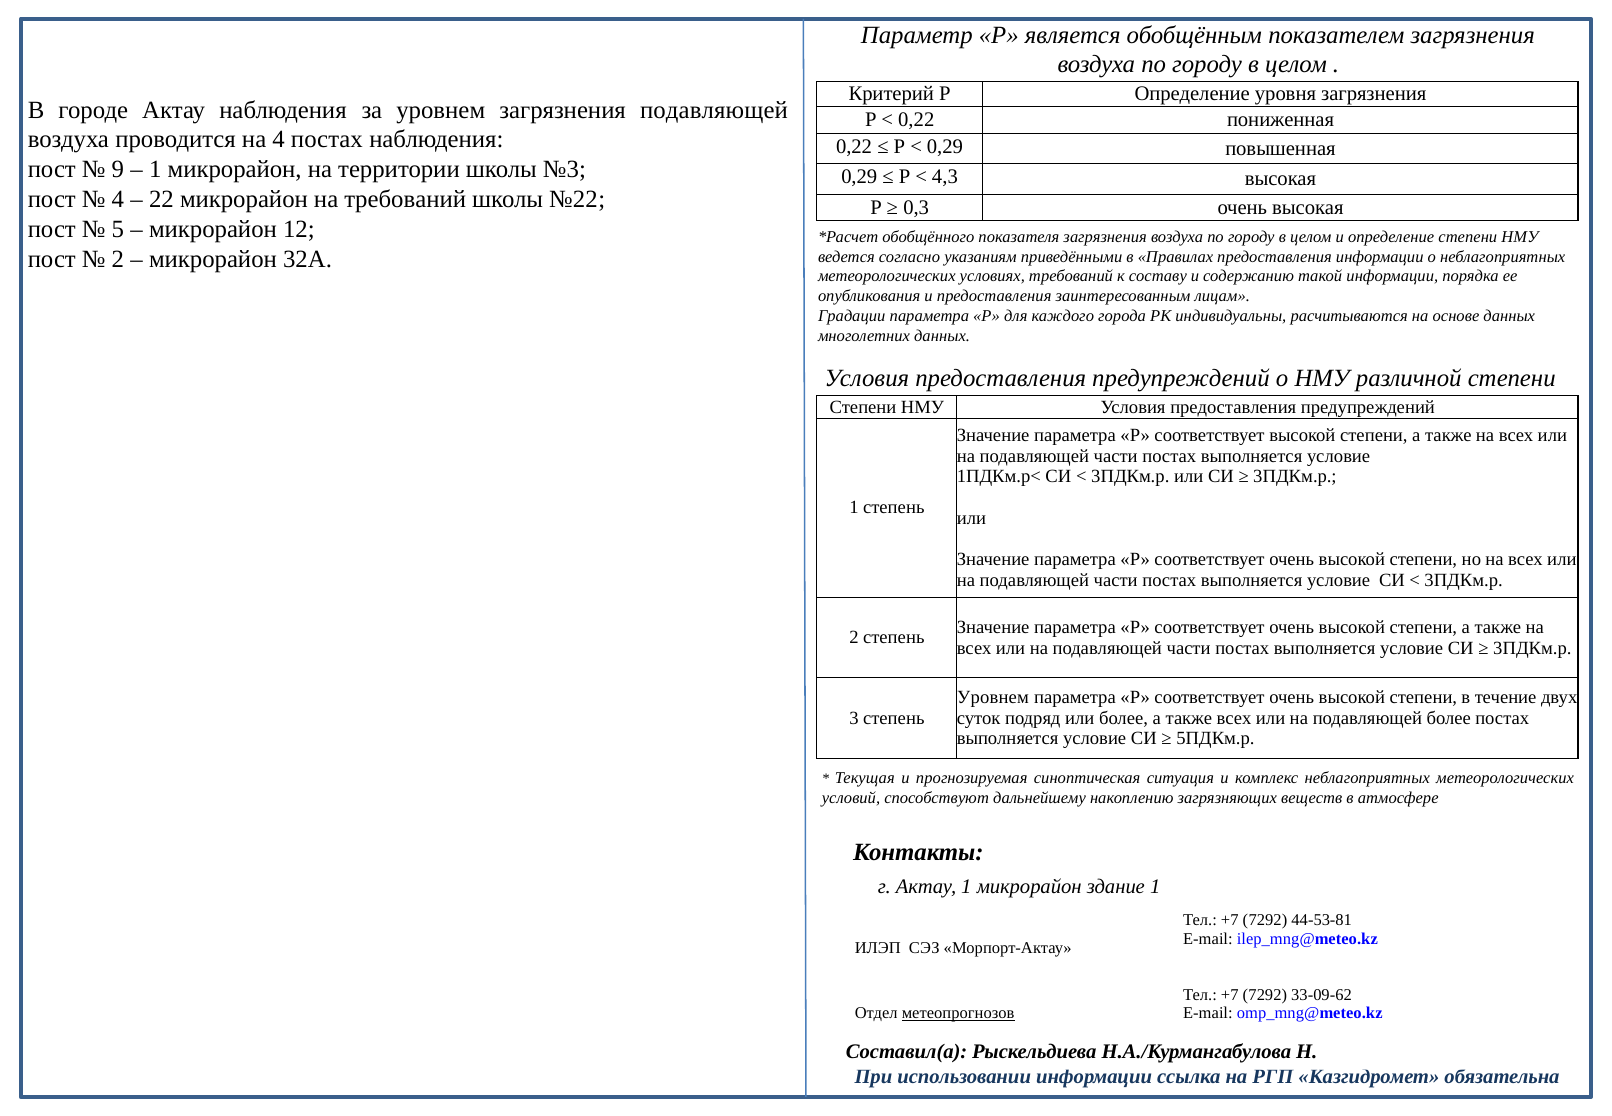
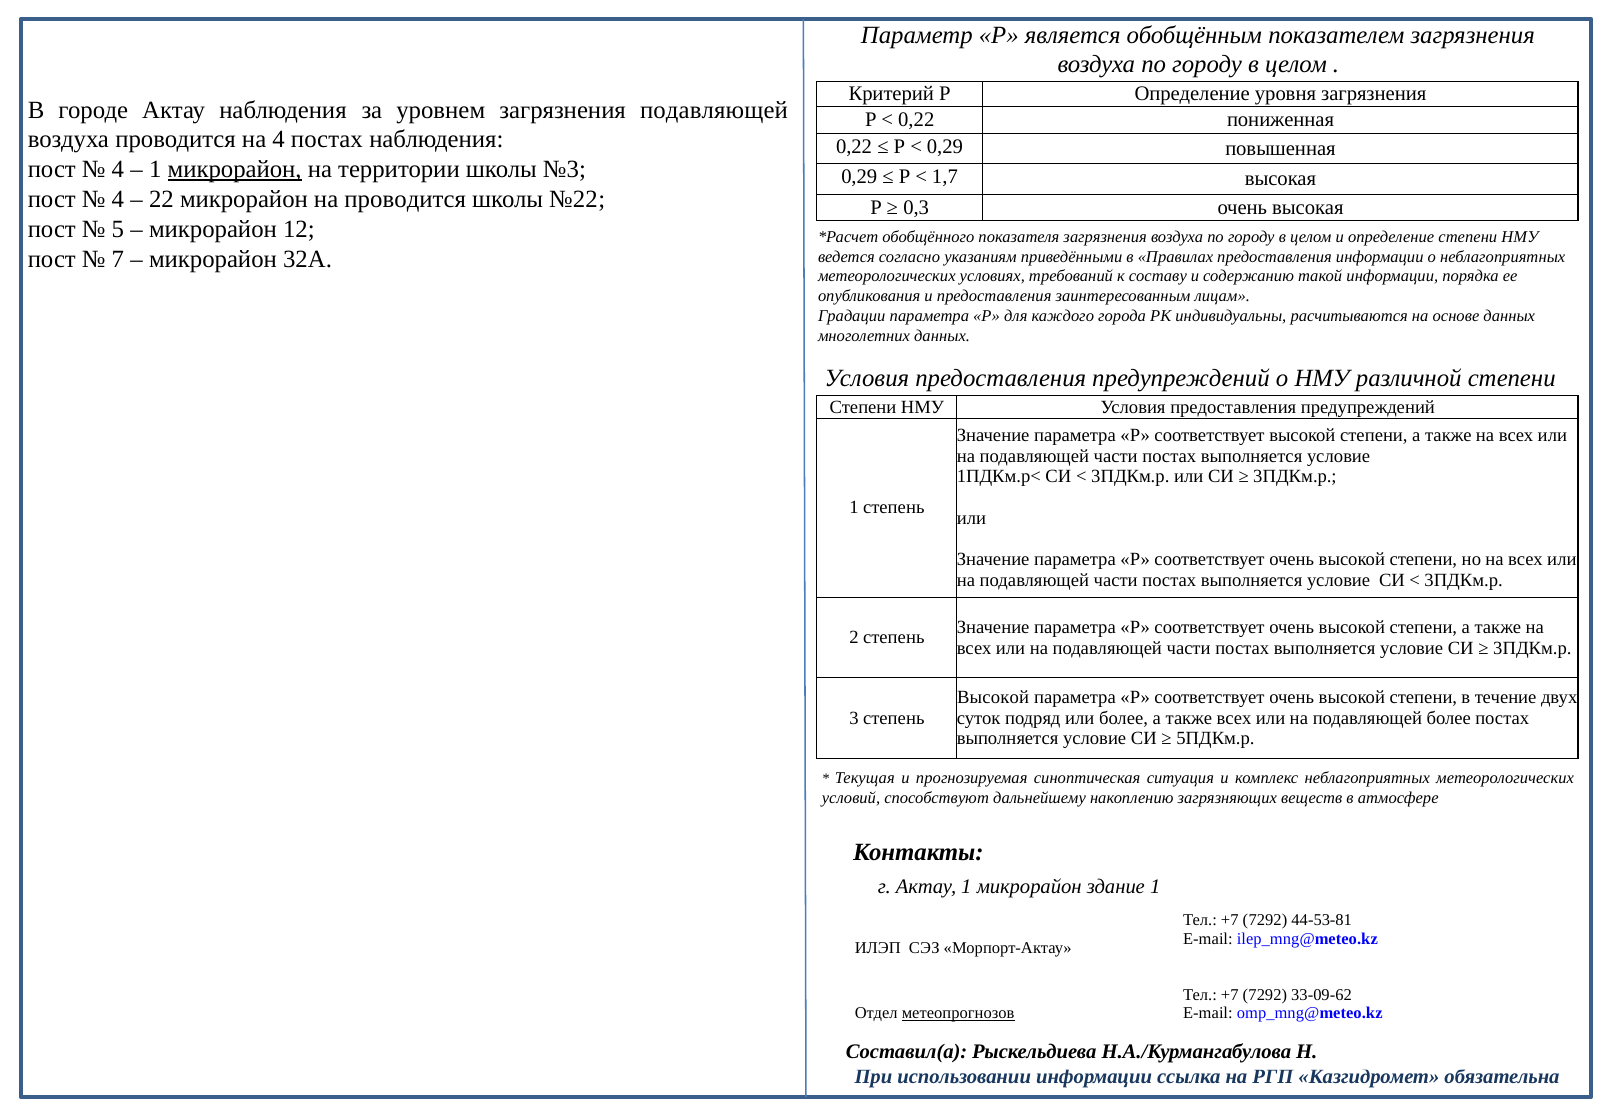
9 at (118, 170): 9 -> 4
микрорайон at (235, 170) underline: none -> present
4,3: 4,3 -> 1,7
на требований: требований -> проводится
2 at (118, 259): 2 -> 7
Уровнем at (993, 698): Уровнем -> Высокой
